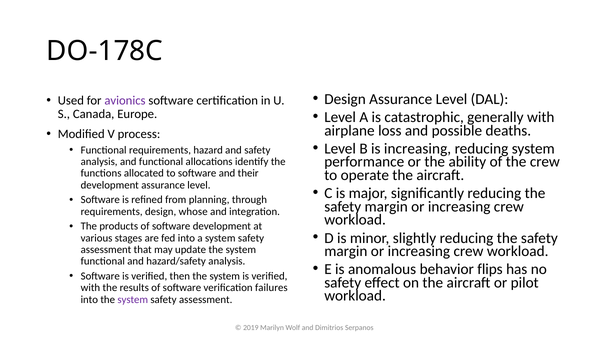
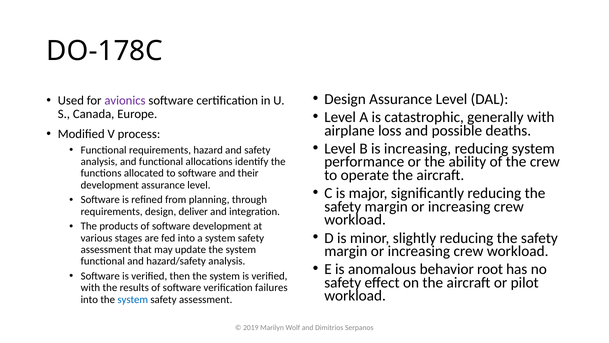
whose: whose -> deliver
flips: flips -> root
system at (133, 299) colour: purple -> blue
